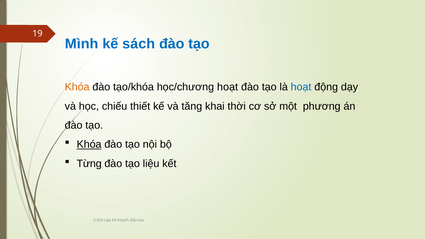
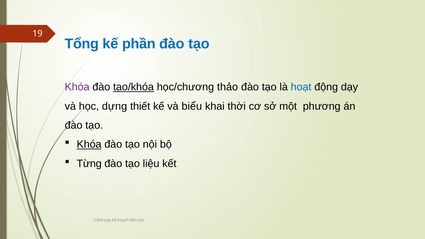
Mình: Mình -> Tổng
sách: sách -> phần
Khóa at (77, 87) colour: orange -> purple
tạo/khóa underline: none -> present
học/chương hoạt: hoạt -> thảo
chiếu: chiếu -> dựng
tăng: tăng -> biểu
